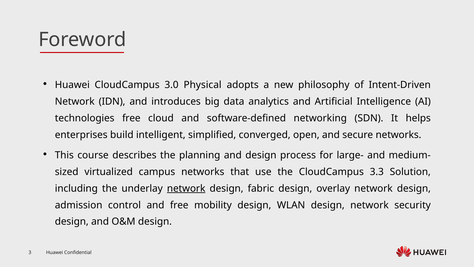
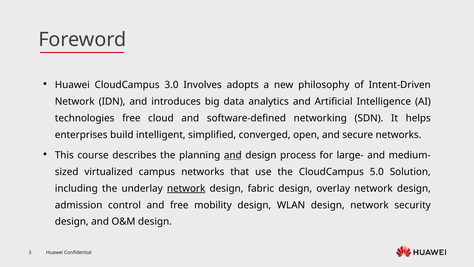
Physical: Physical -> Involves
and at (233, 155) underline: none -> present
3.3: 3.3 -> 5.0
